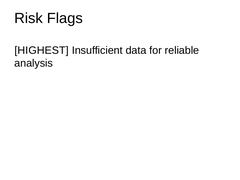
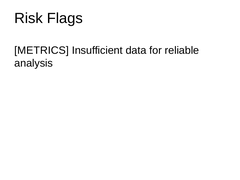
HIGHEST: HIGHEST -> METRICS
